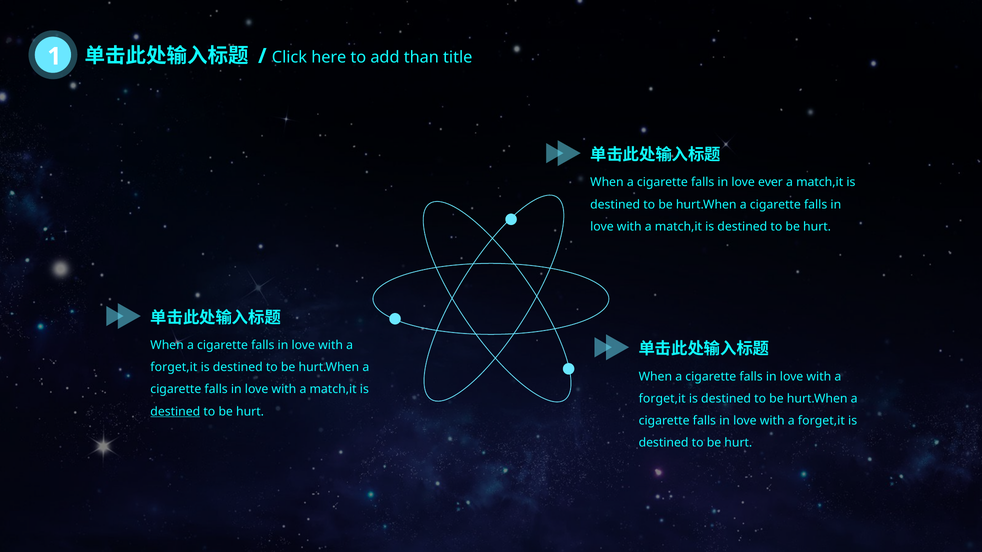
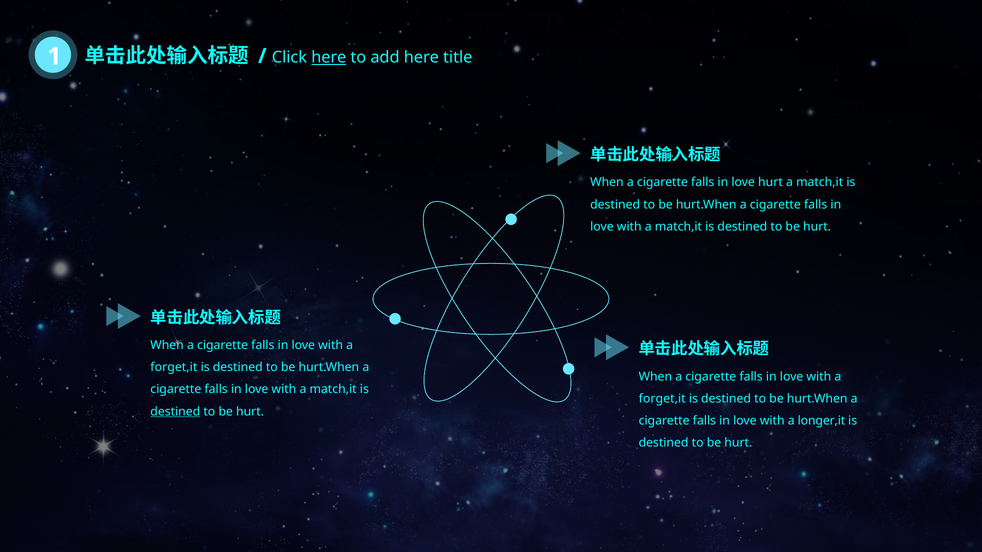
here at (329, 57) underline: none -> present
add than: than -> here
love ever: ever -> hurt
forget,it at (821, 421): forget,it -> longer,it
